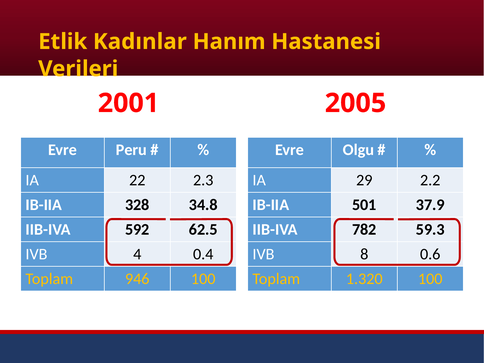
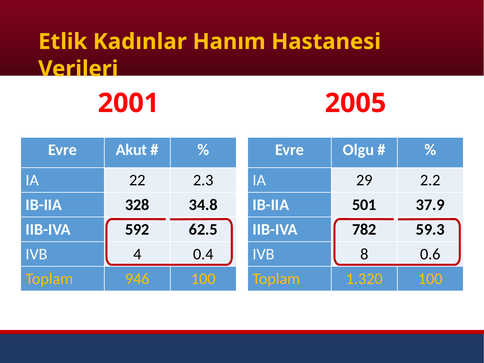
Peru: Peru -> Akut
